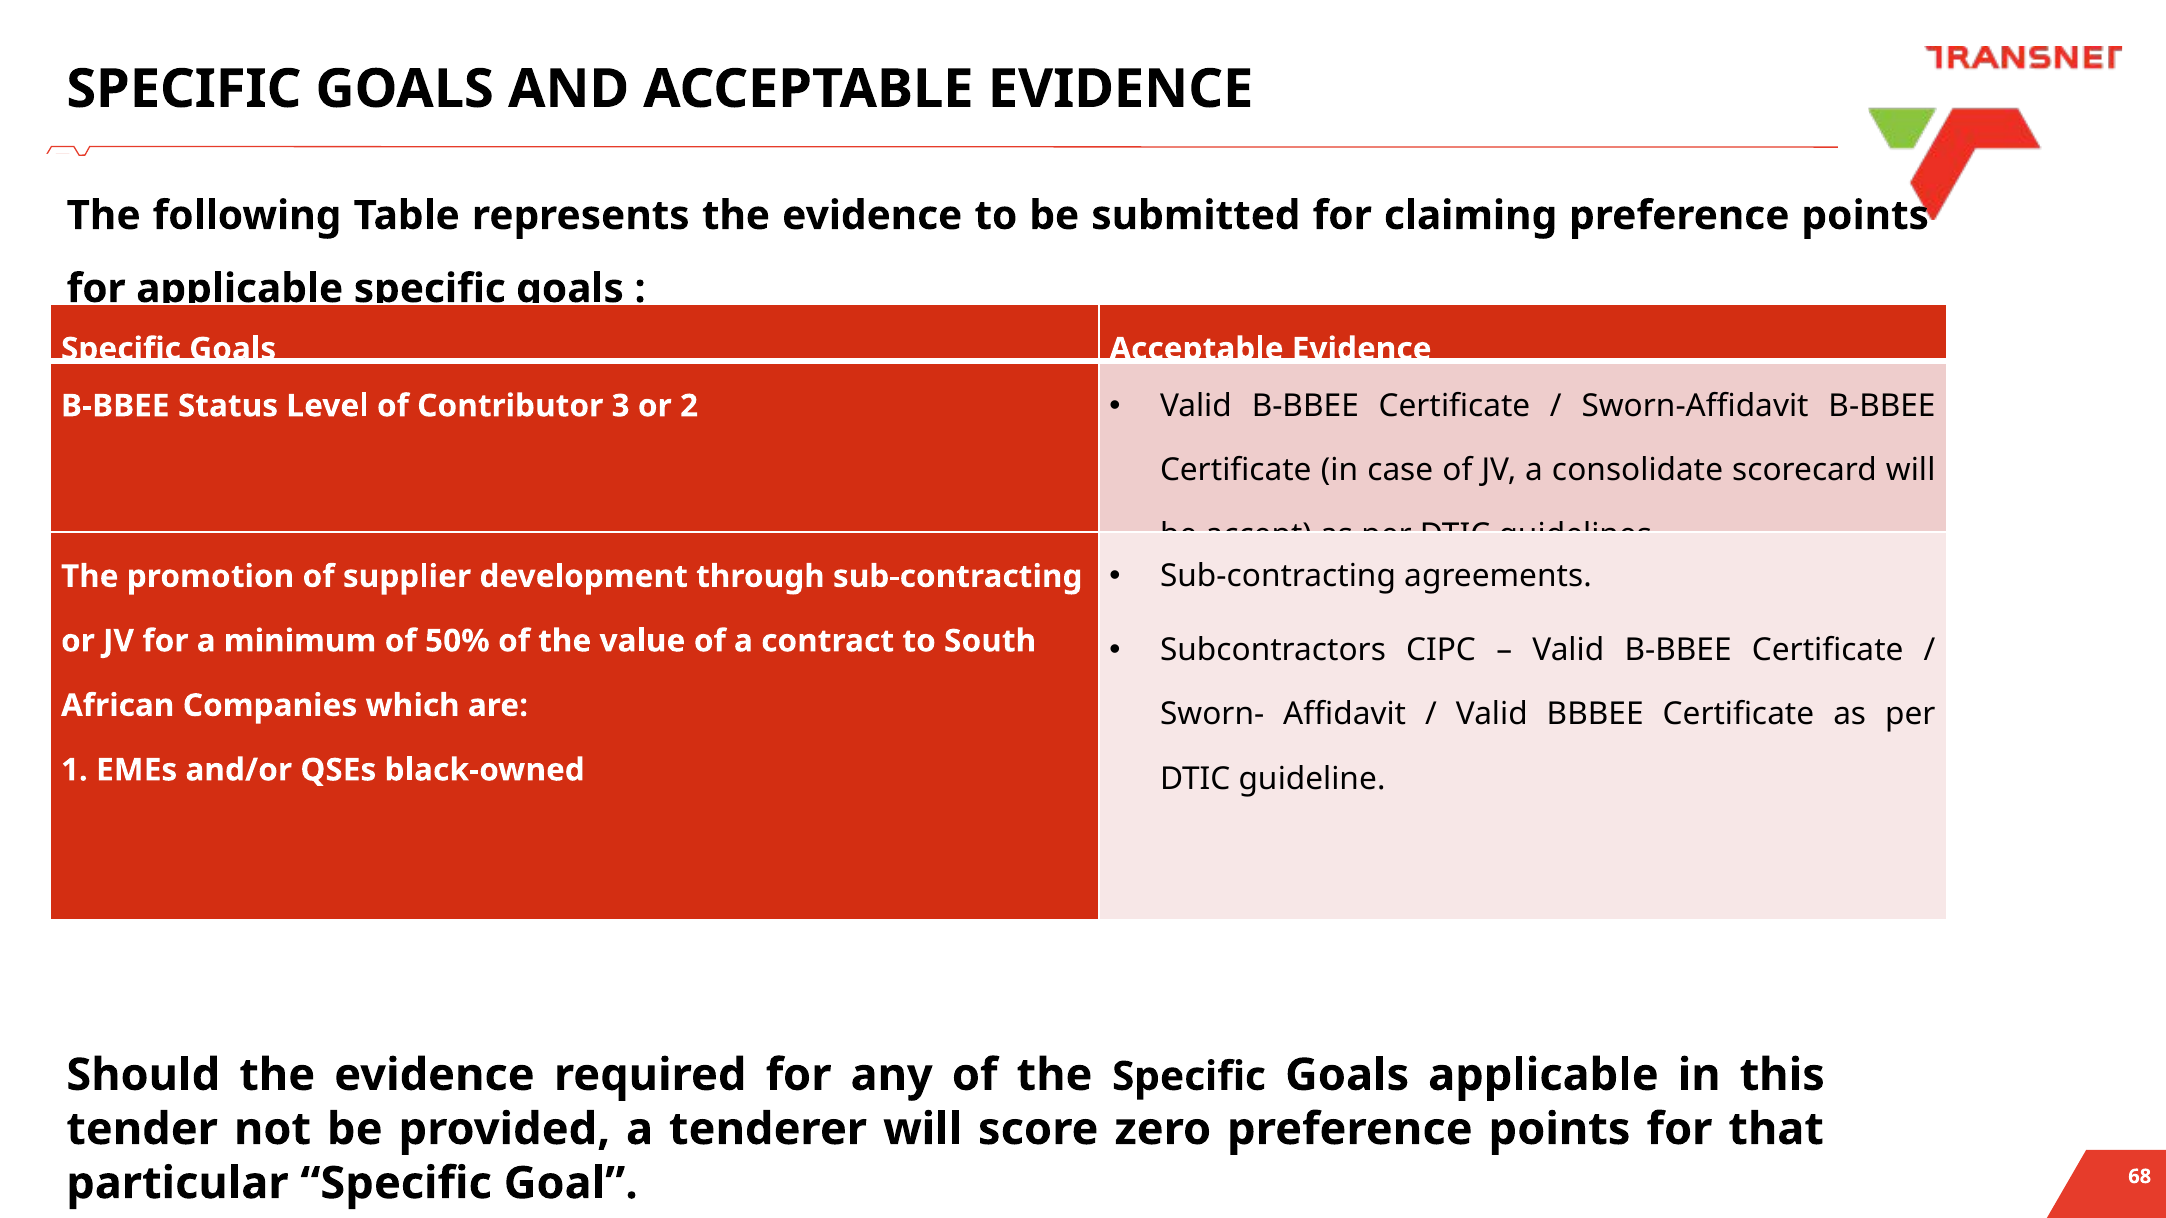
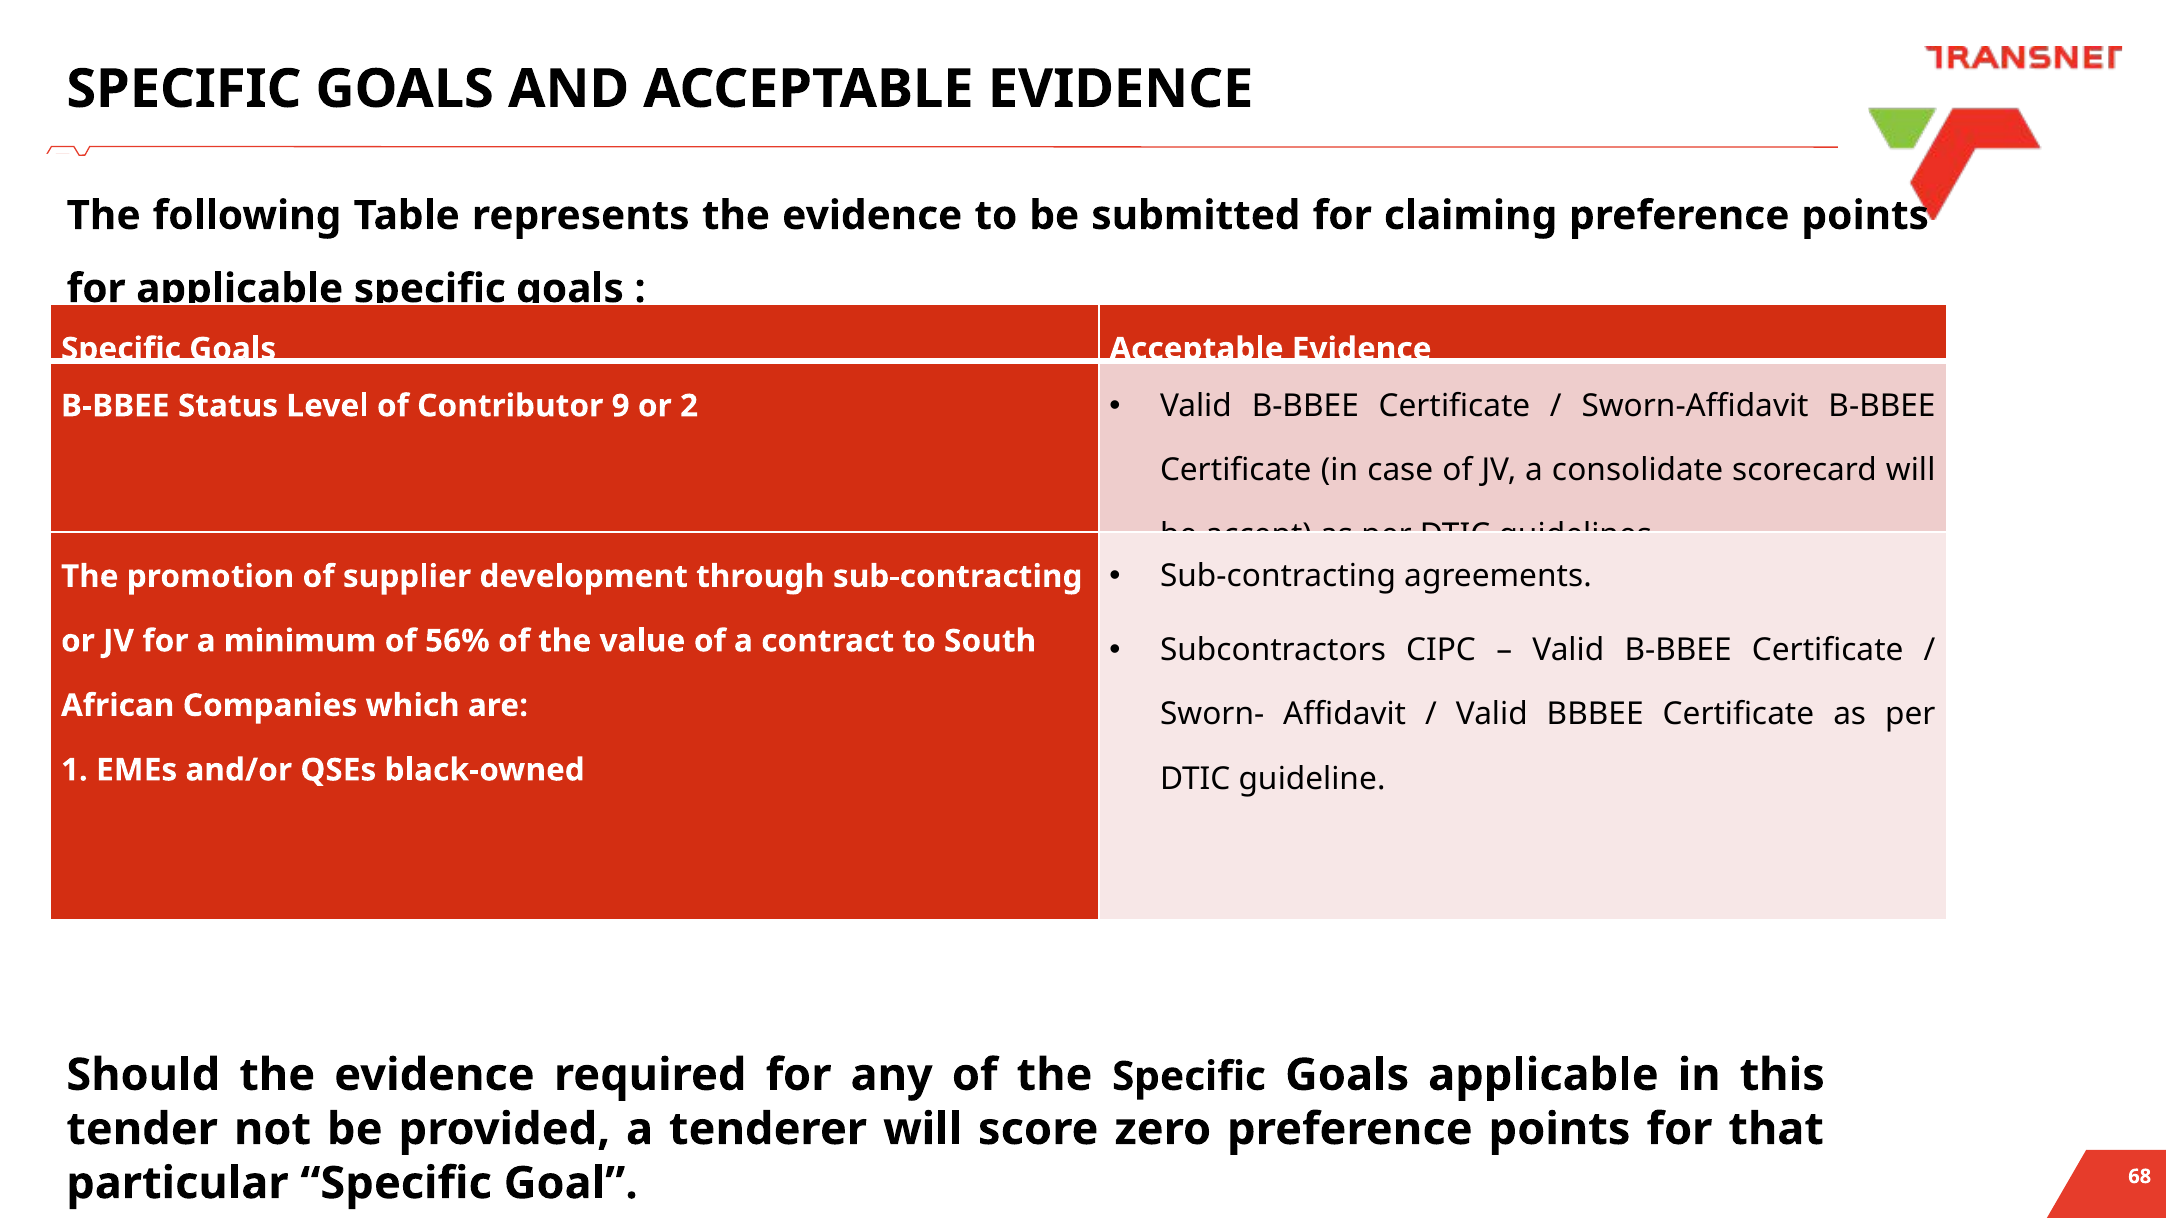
3: 3 -> 9
50%: 50% -> 56%
